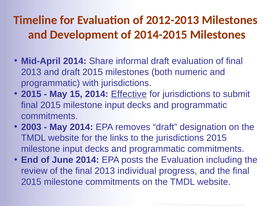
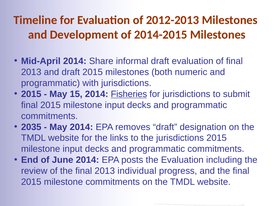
Effective: Effective -> Fisheries
2003: 2003 -> 2035
